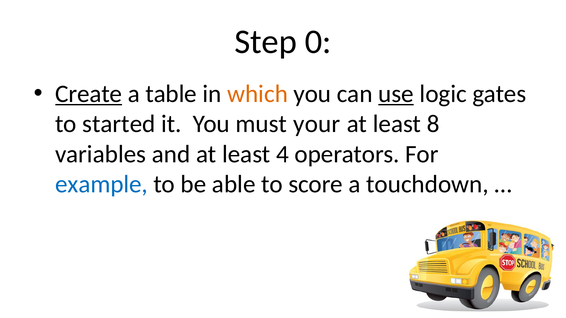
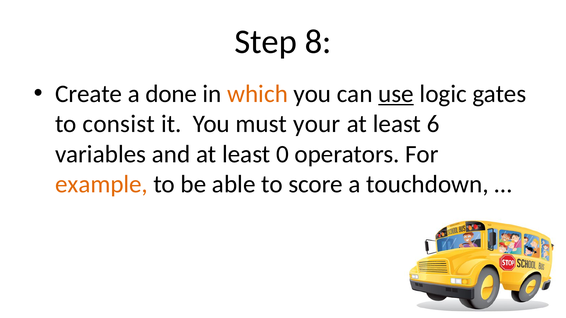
0: 0 -> 8
Create underline: present -> none
table: table -> done
started: started -> consist
8: 8 -> 6
4: 4 -> 0
example colour: blue -> orange
